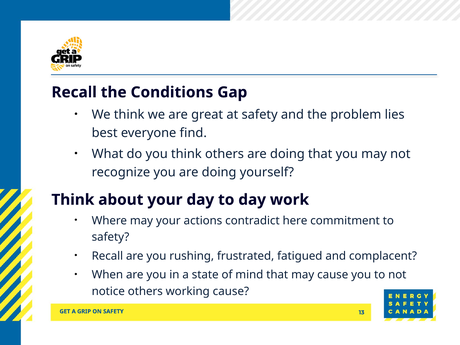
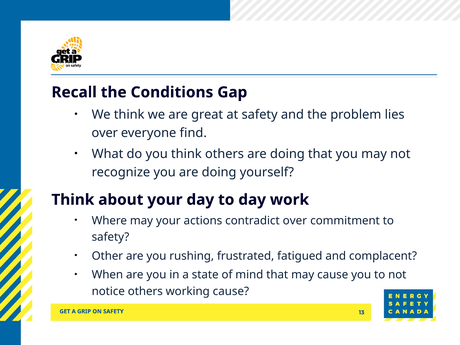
best at (105, 133): best -> over
contradict here: here -> over
Recall at (107, 256): Recall -> Other
